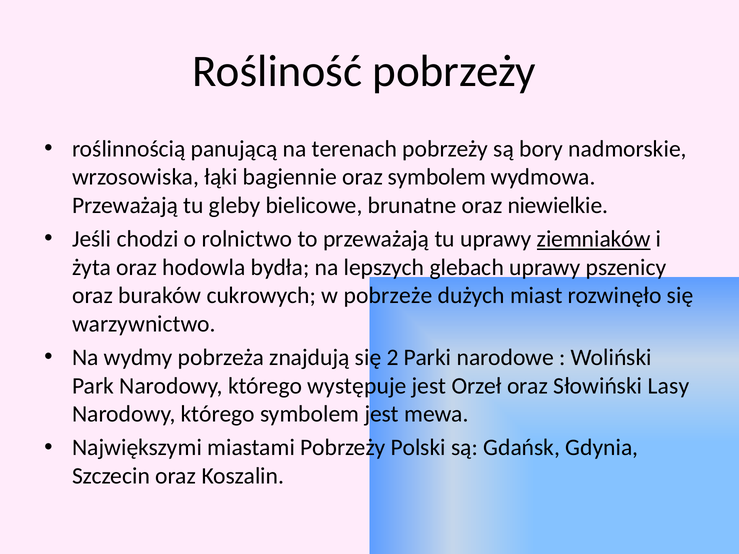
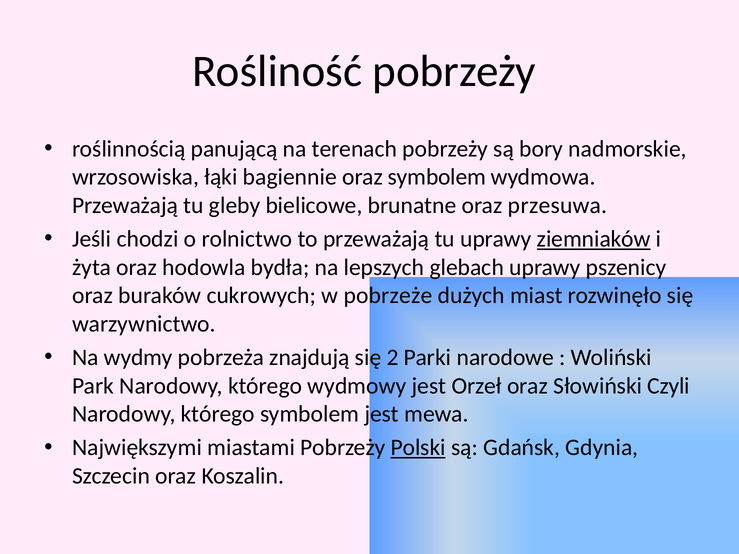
niewielkie: niewielkie -> przesuwa
występuje: występuje -> wydmowy
Lasy: Lasy -> Czyli
Polski underline: none -> present
